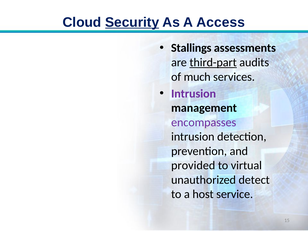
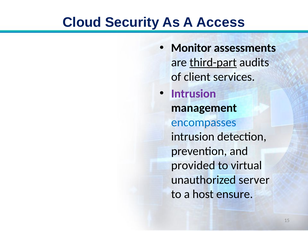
Security underline: present -> none
Stallings: Stallings -> Monitor
much: much -> client
encompasses colour: purple -> blue
detect: detect -> server
service: service -> ensure
